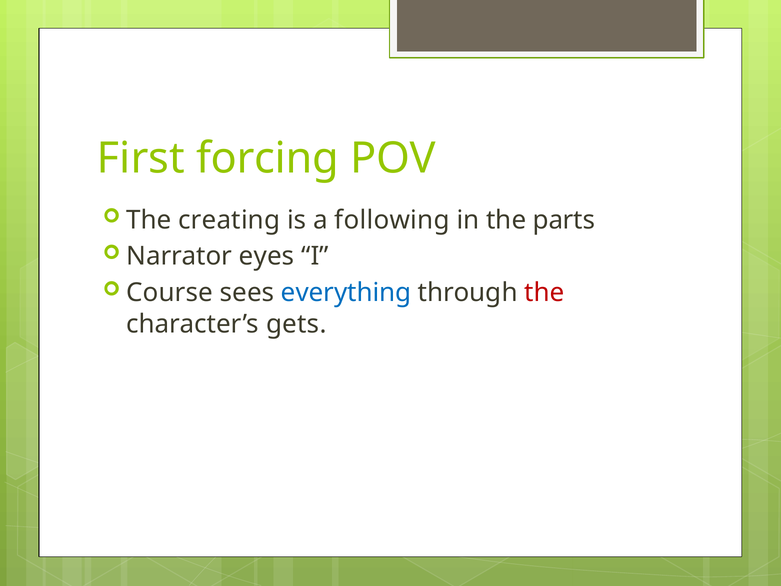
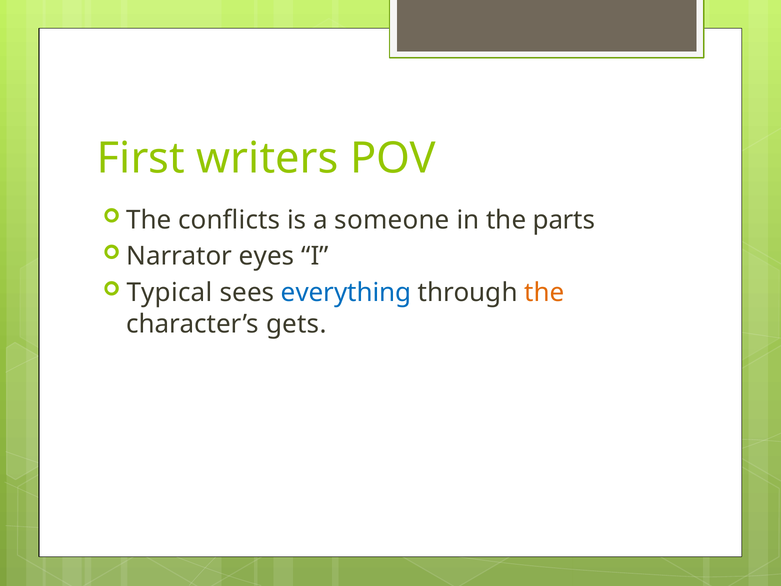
forcing: forcing -> writers
creating: creating -> conflicts
following: following -> someone
Course: Course -> Typical
the at (544, 293) colour: red -> orange
